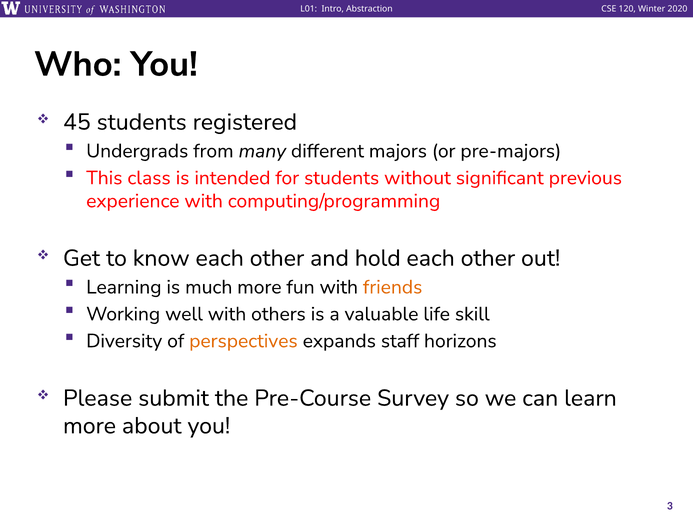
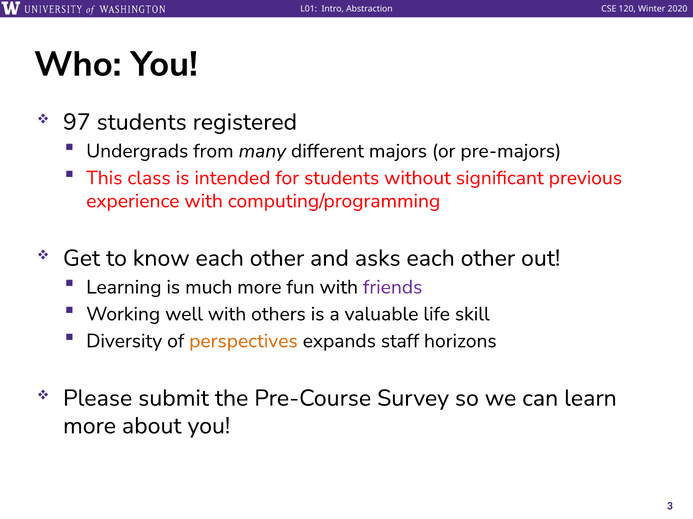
45: 45 -> 97
hold: hold -> asks
friends colour: orange -> purple
